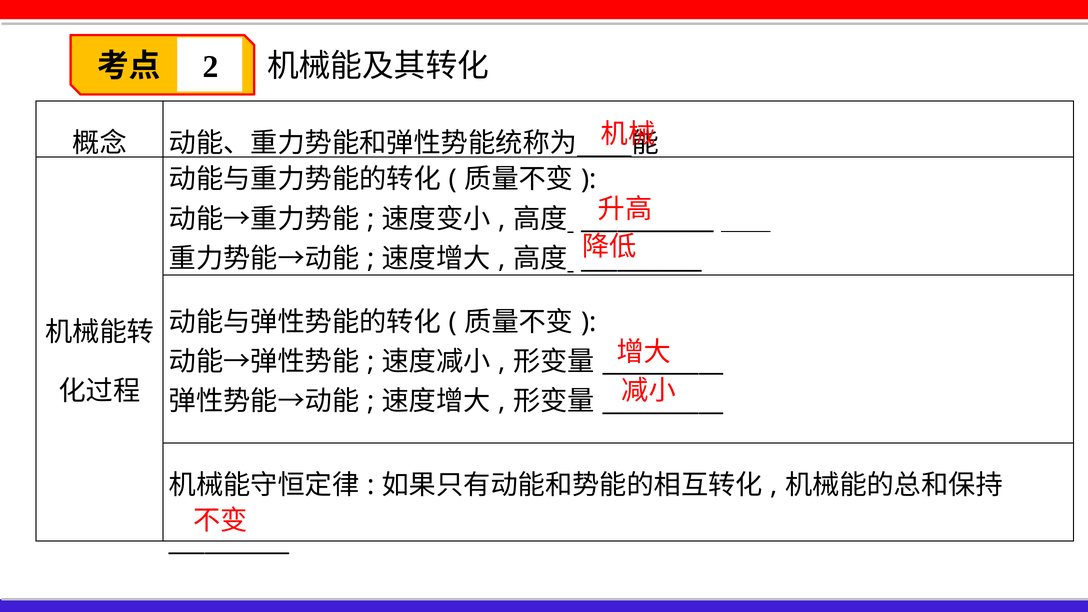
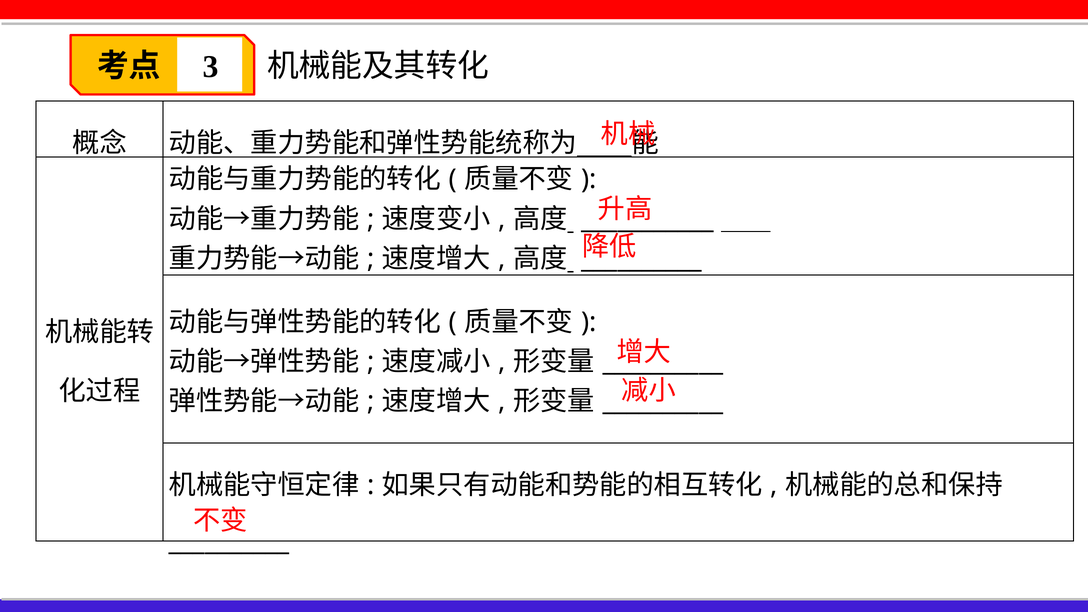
2: 2 -> 3
